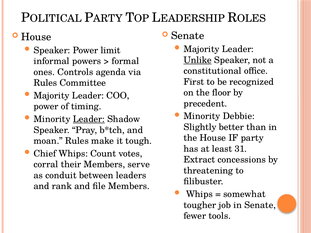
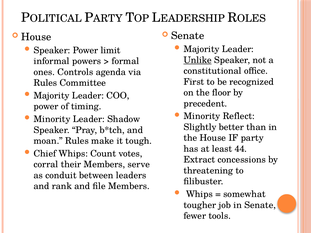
Debbie: Debbie -> Reflect
Leader at (89, 119) underline: present -> none
31: 31 -> 44
